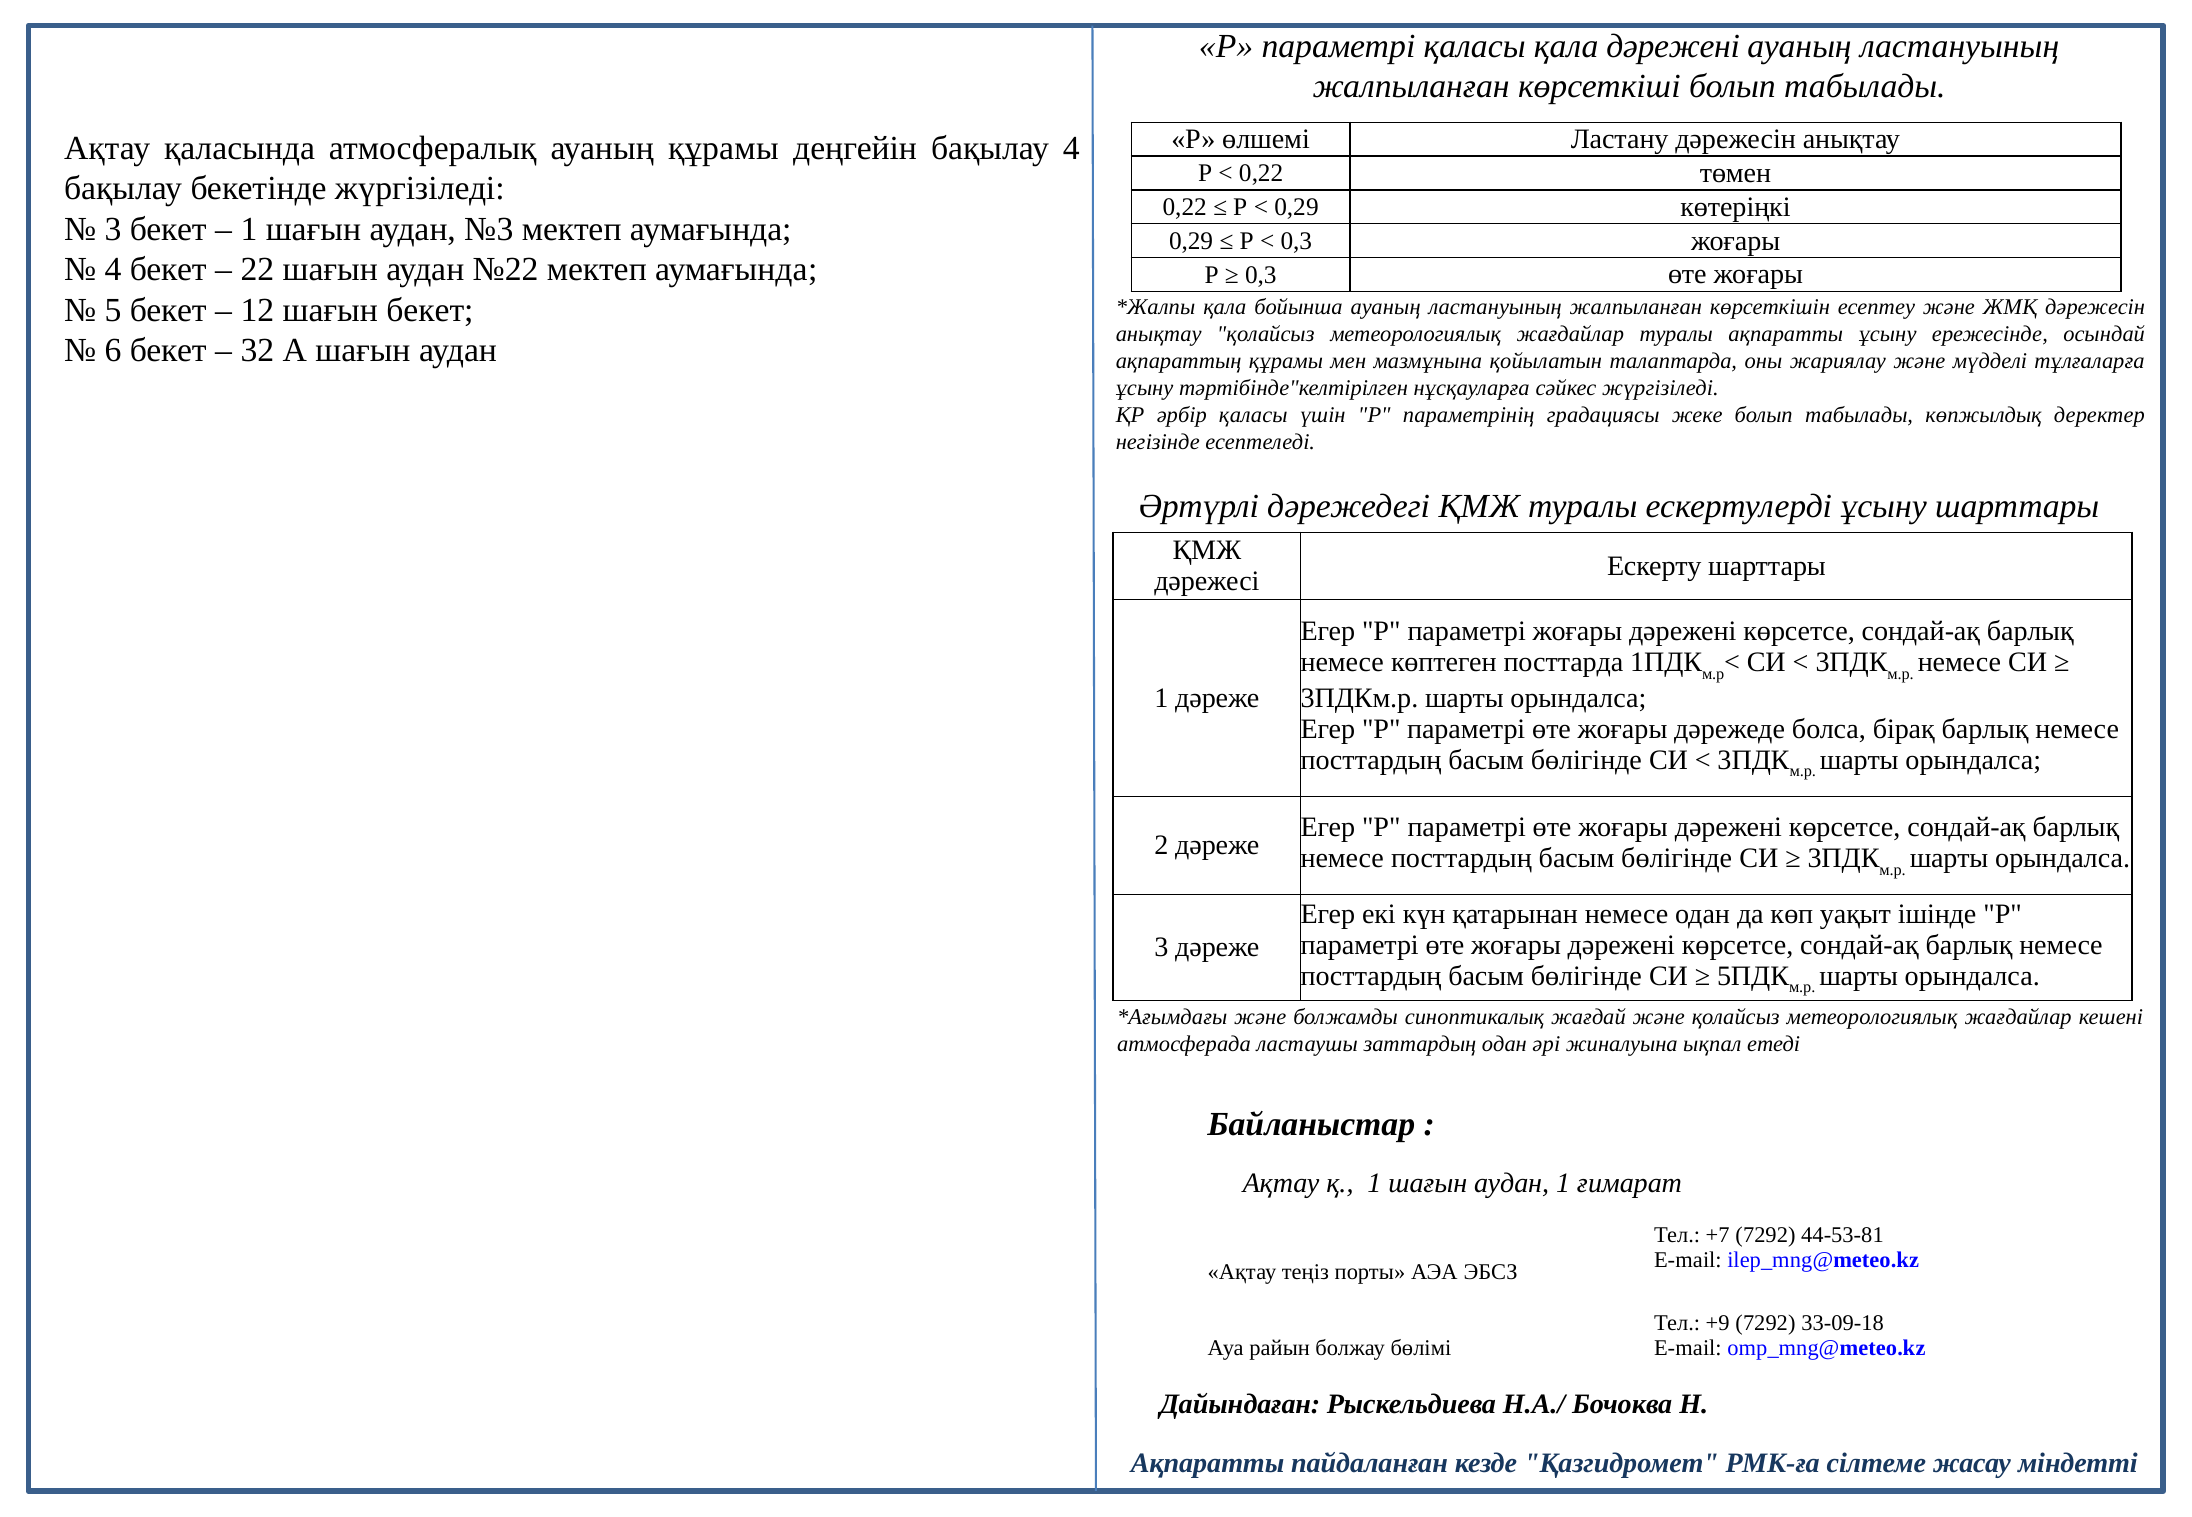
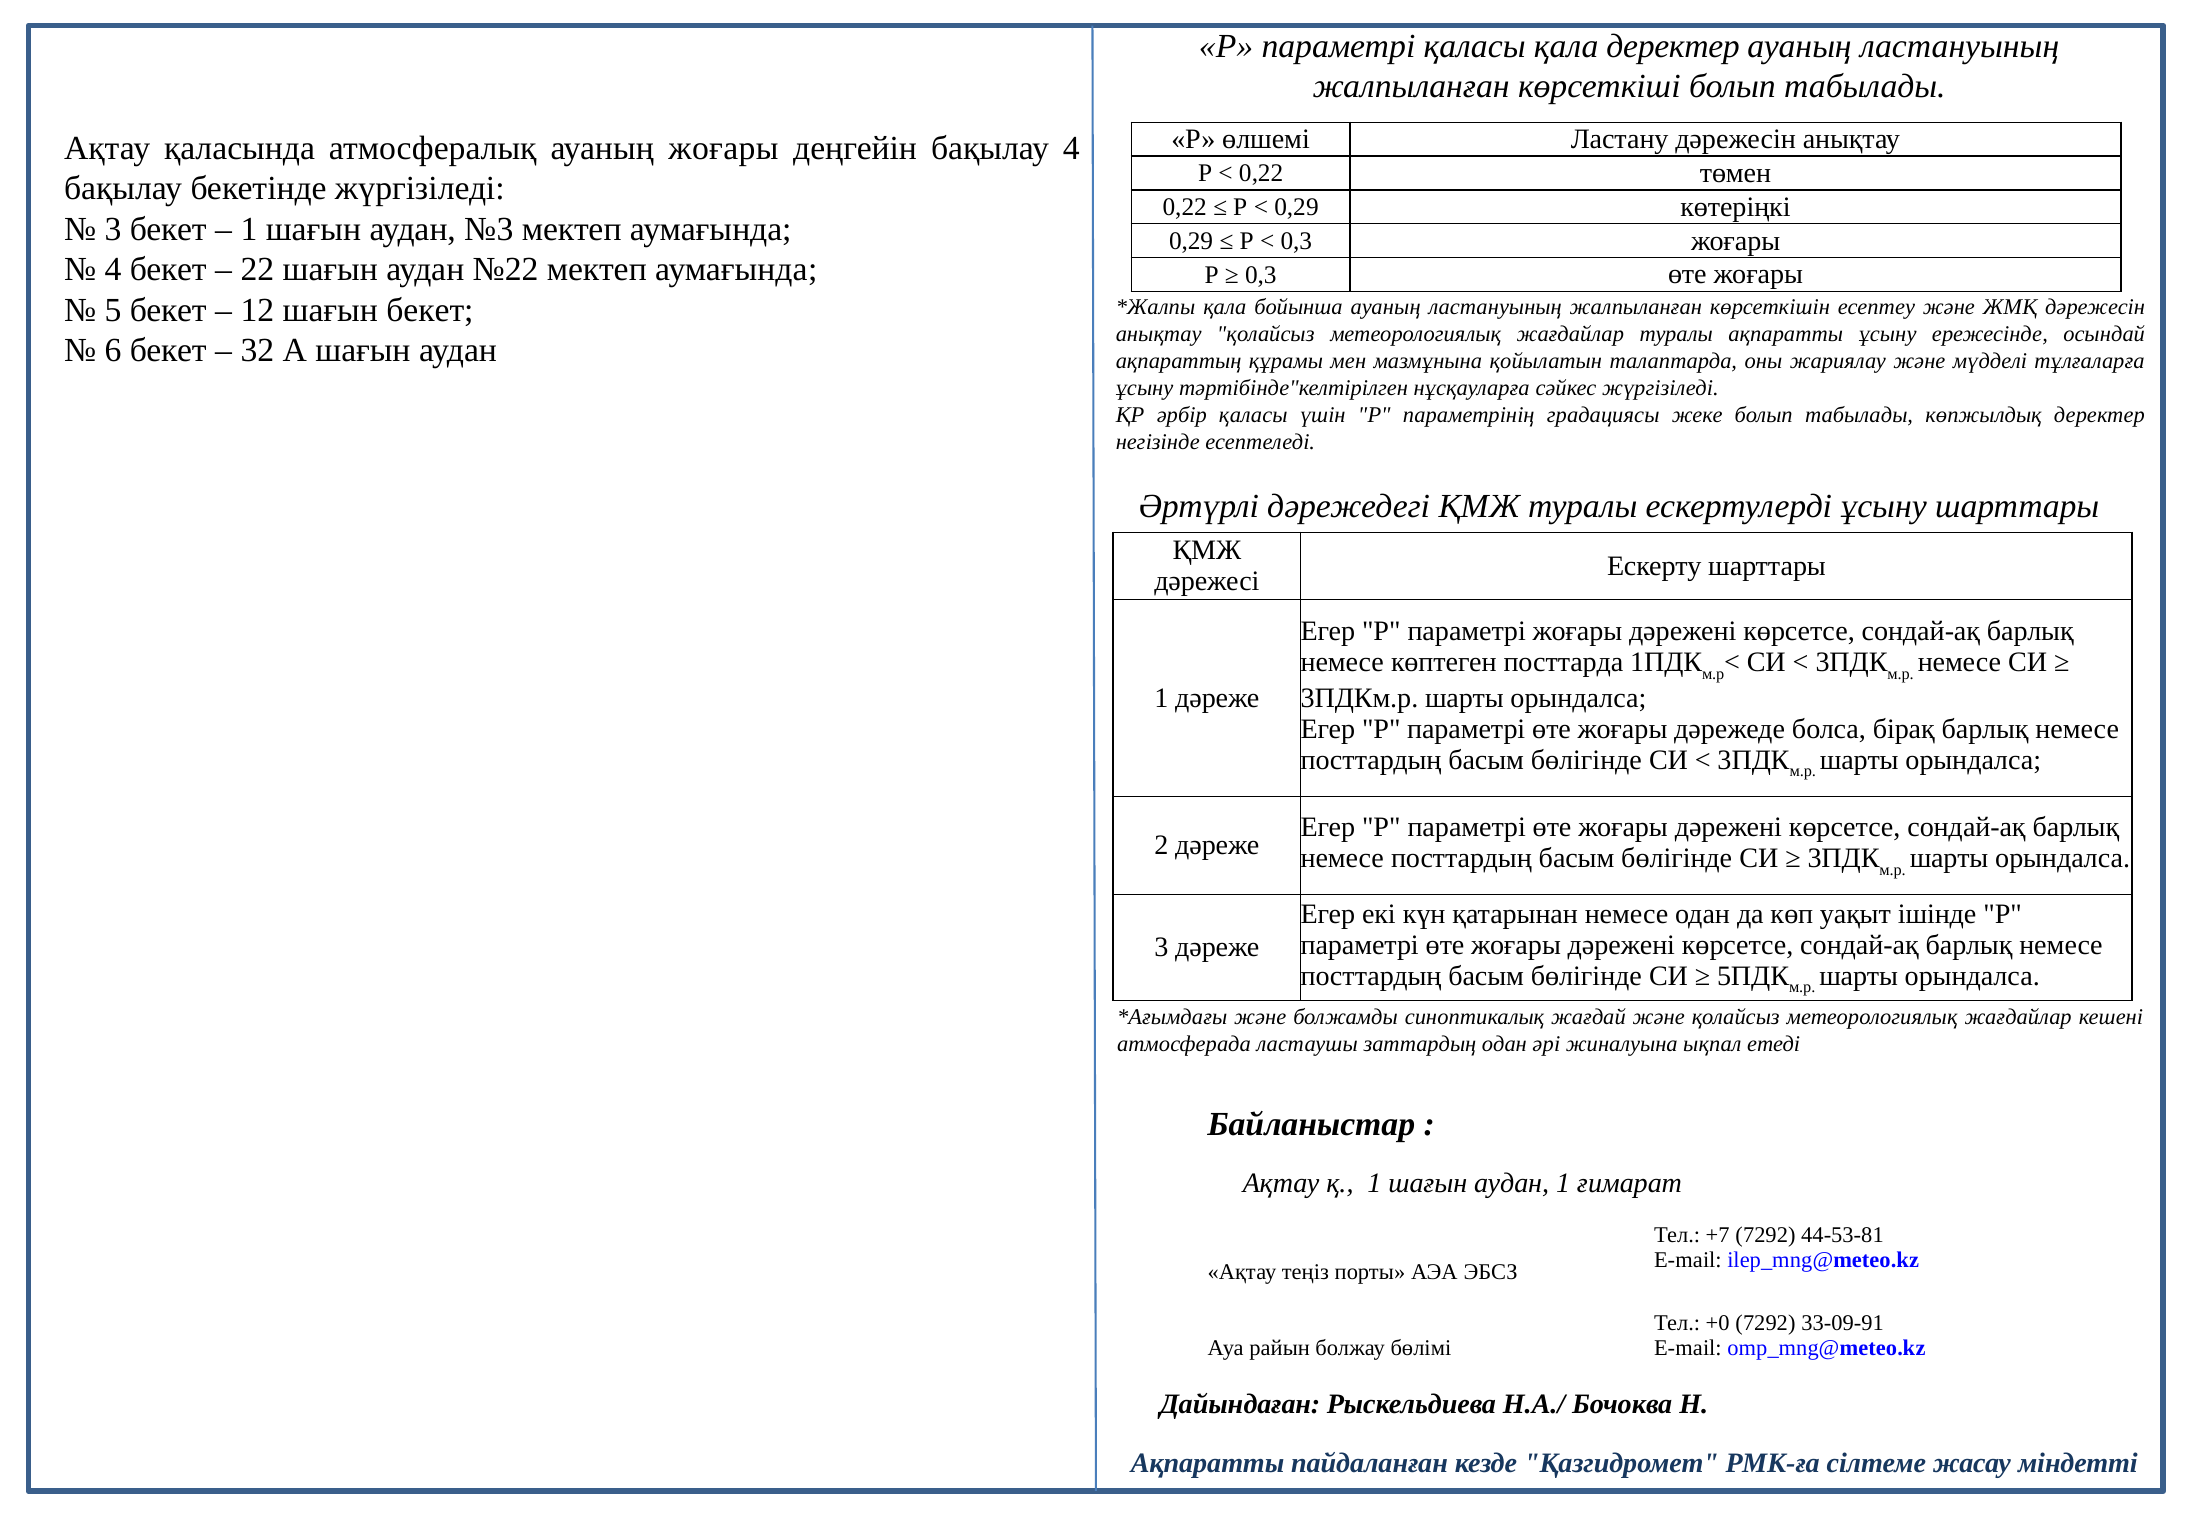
қала дәрежені: дәрежені -> деректер
ауаның құрамы: құрамы -> жоғары
+9: +9 -> +0
33-09-18: 33-09-18 -> 33-09-91
